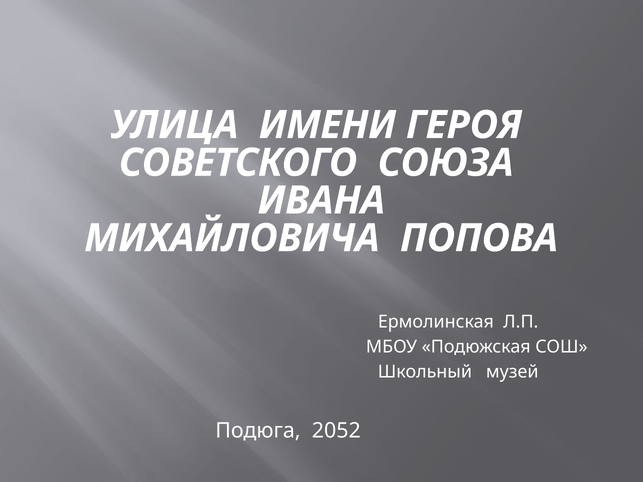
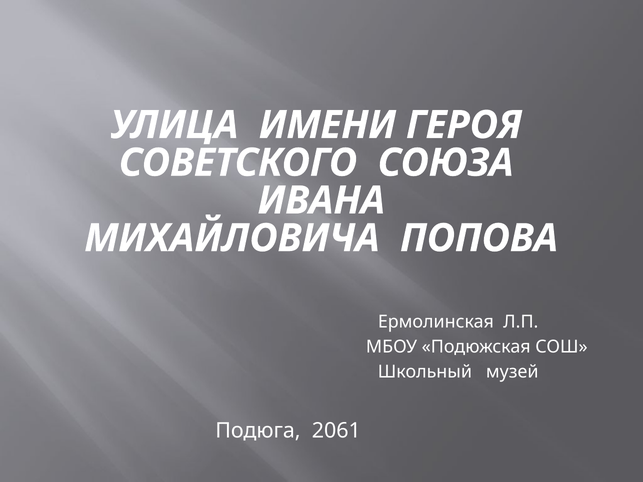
2052: 2052 -> 2061
